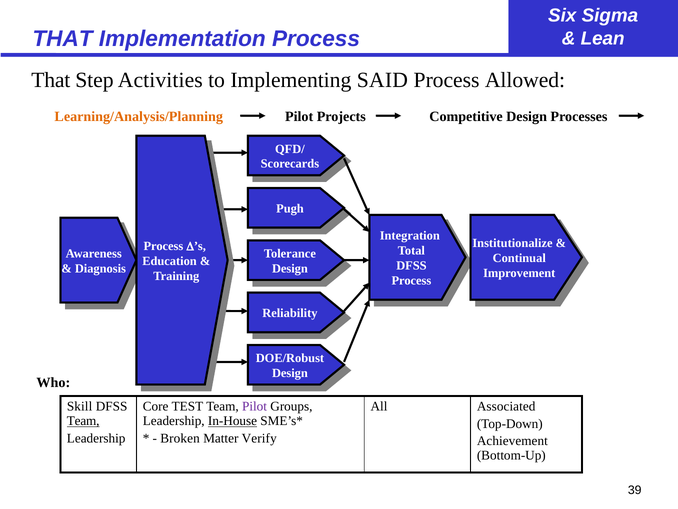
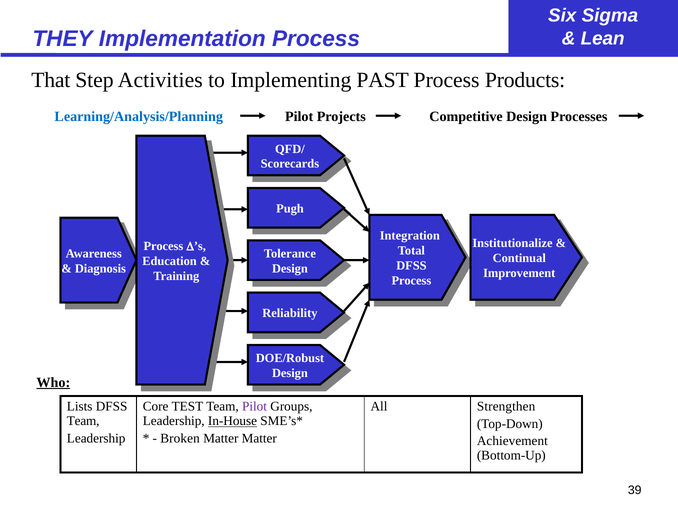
THAT at (63, 39): THAT -> THEY
SAID: SAID -> PAST
Allowed: Allowed -> Products
Learning/Analysis/Planning colour: orange -> blue
Who underline: none -> present
Skill: Skill -> Lists
Associated: Associated -> Strengthen
Team at (83, 421) underline: present -> none
Matter Verify: Verify -> Matter
